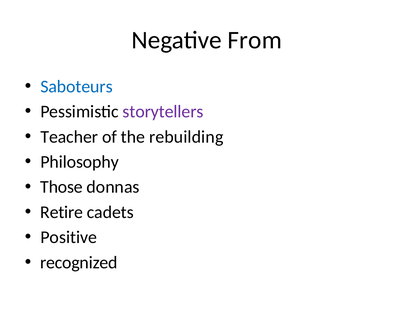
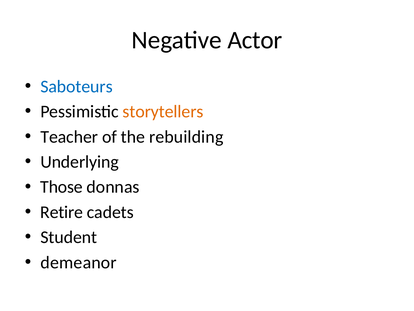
From: From -> Actor
storytellers colour: purple -> orange
Philosophy: Philosophy -> Underlying
Positive: Positive -> Student
recognized: recognized -> demeanor
